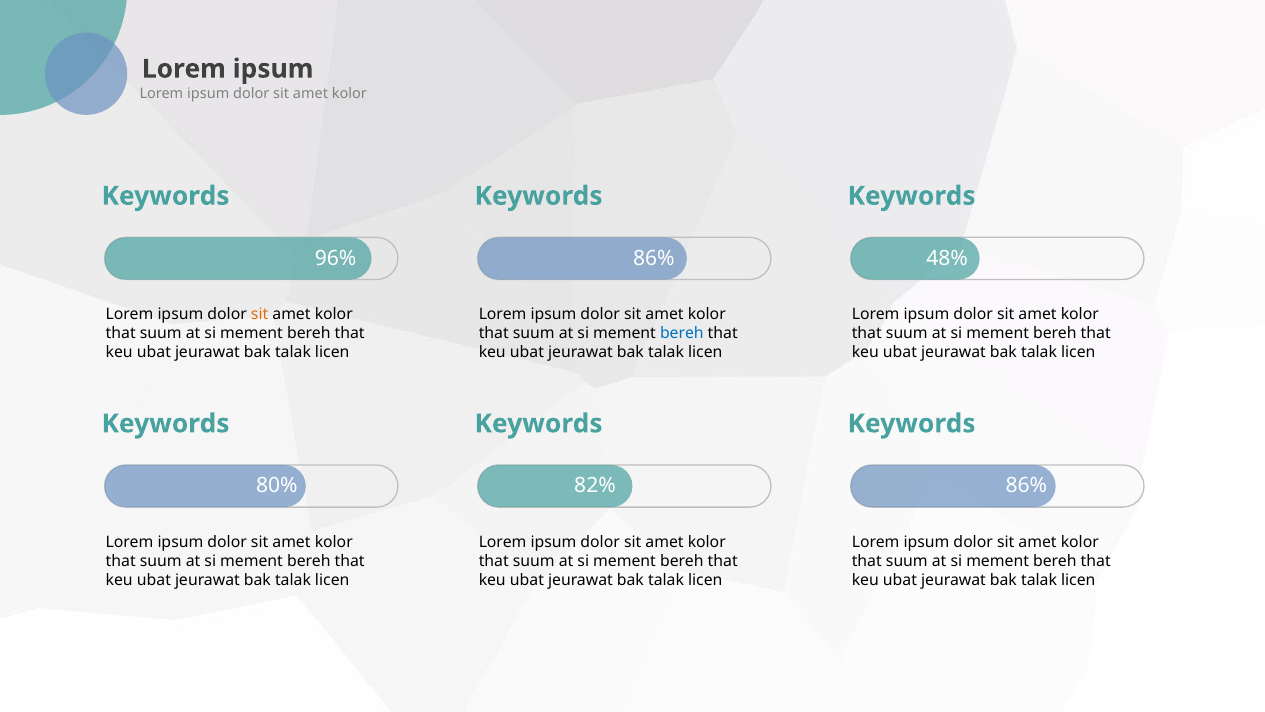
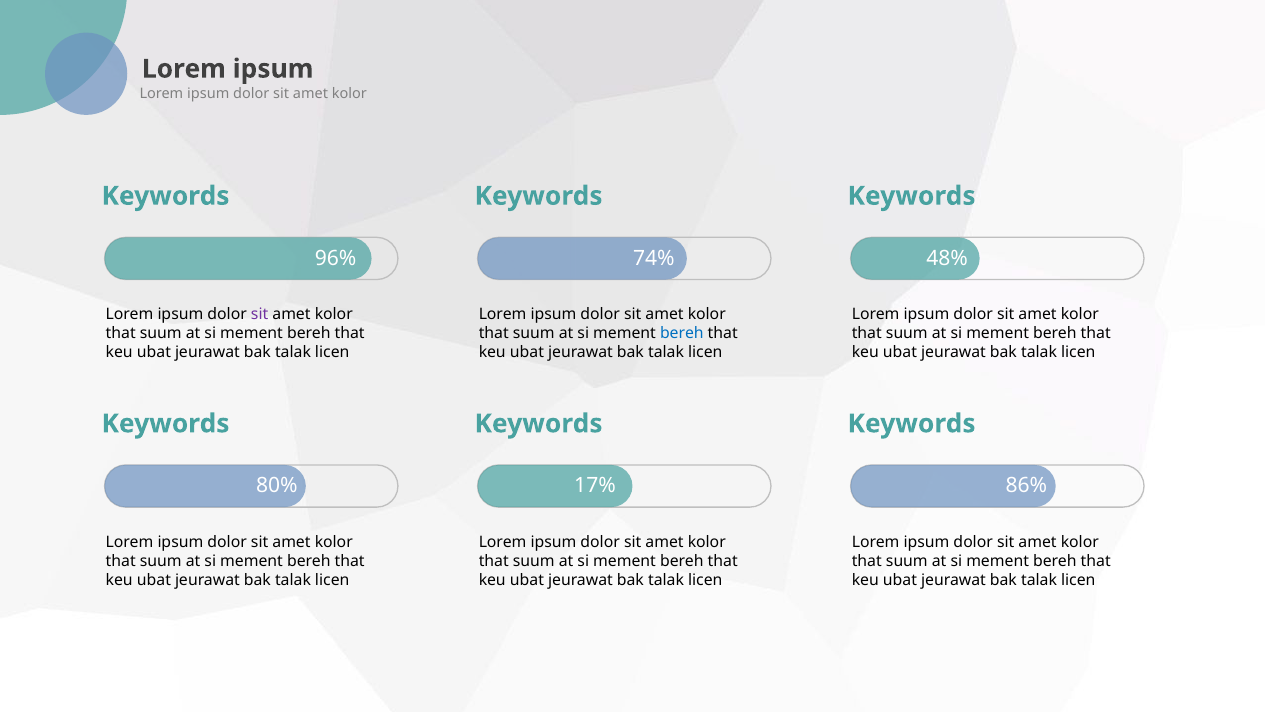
96% 86%: 86% -> 74%
sit at (260, 314) colour: orange -> purple
82%: 82% -> 17%
